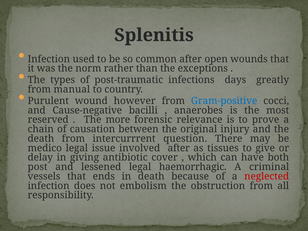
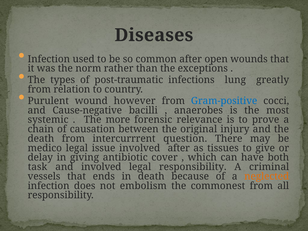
Splenitis: Splenitis -> Diseases
days: days -> lung
manual: manual -> relation
reserved: reserved -> systemic
post: post -> task
and lessened: lessened -> involved
legal haemorrhagic: haemorrhagic -> responsibility
neglected colour: red -> orange
obstruction: obstruction -> commonest
